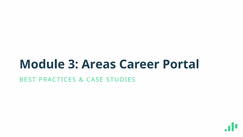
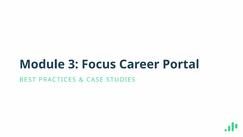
Areas: Areas -> Focus
